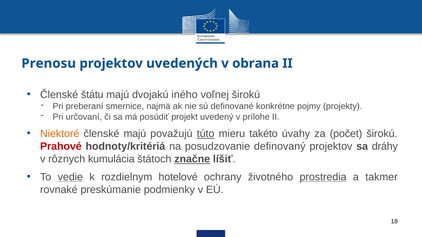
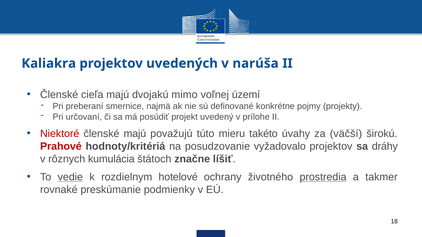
Prenosu: Prenosu -> Kaliakra
obrana: obrana -> narúša
štátu: štátu -> cieľa
iného: iného -> mimo
voľnej širokú: širokú -> území
Niektoré colour: orange -> red
túto underline: present -> none
počet: počet -> väčší
definovaný: definovaný -> vyžadovalo
značne underline: present -> none
